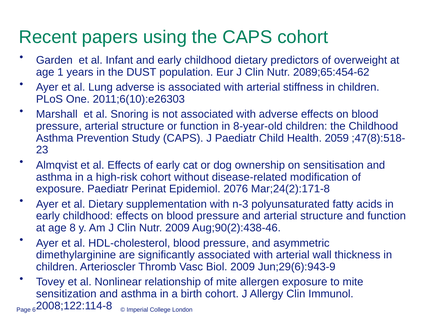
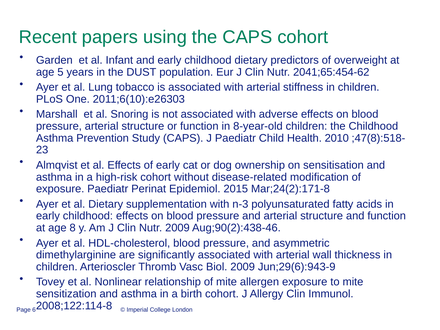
1: 1 -> 5
2089;65:454-62: 2089;65:454-62 -> 2041;65:454-62
Lung adverse: adverse -> tobacco
2059: 2059 -> 2010
2076: 2076 -> 2015
